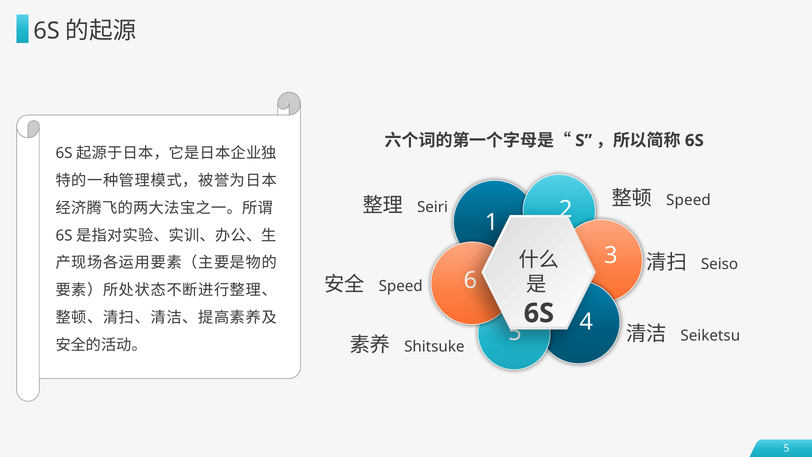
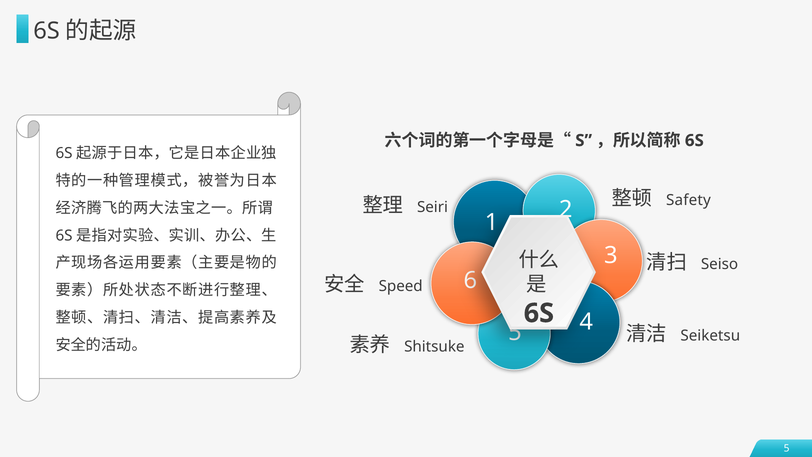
Speed at (688, 200): Speed -> Safety
